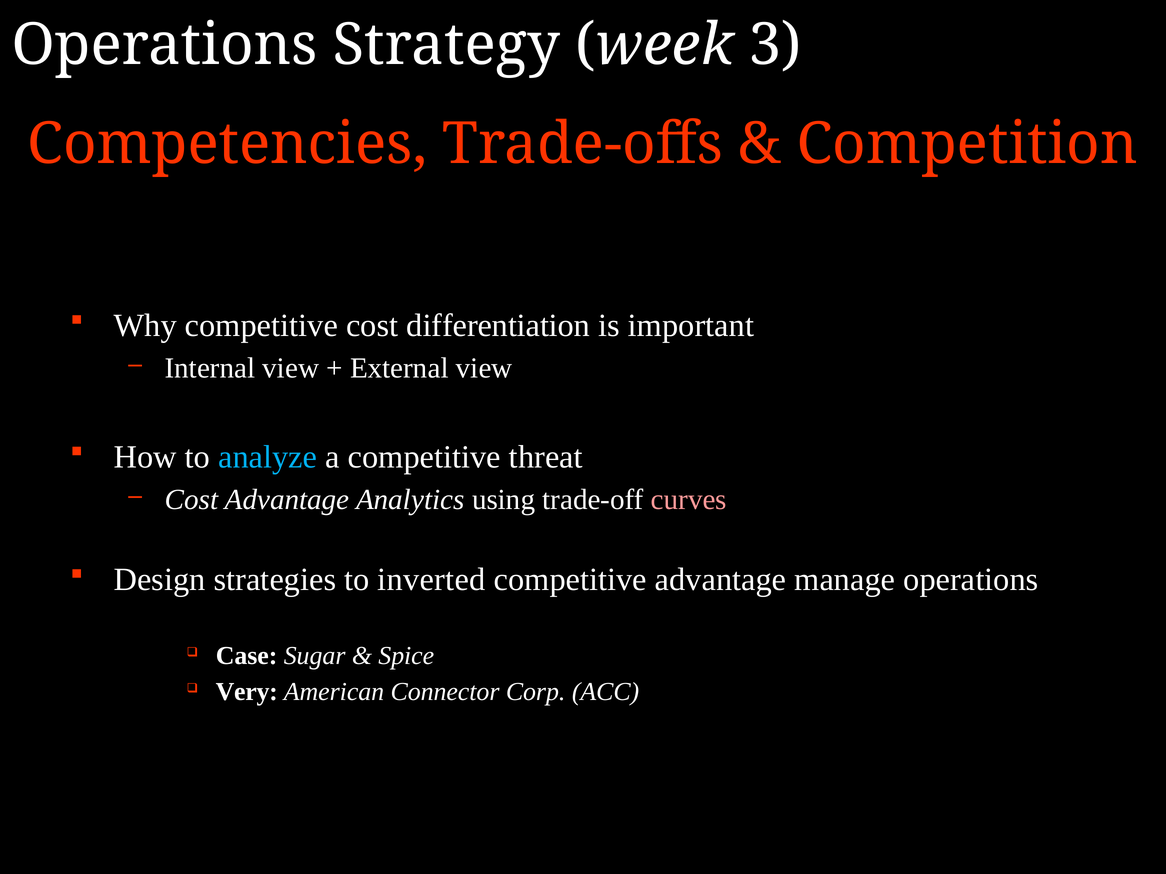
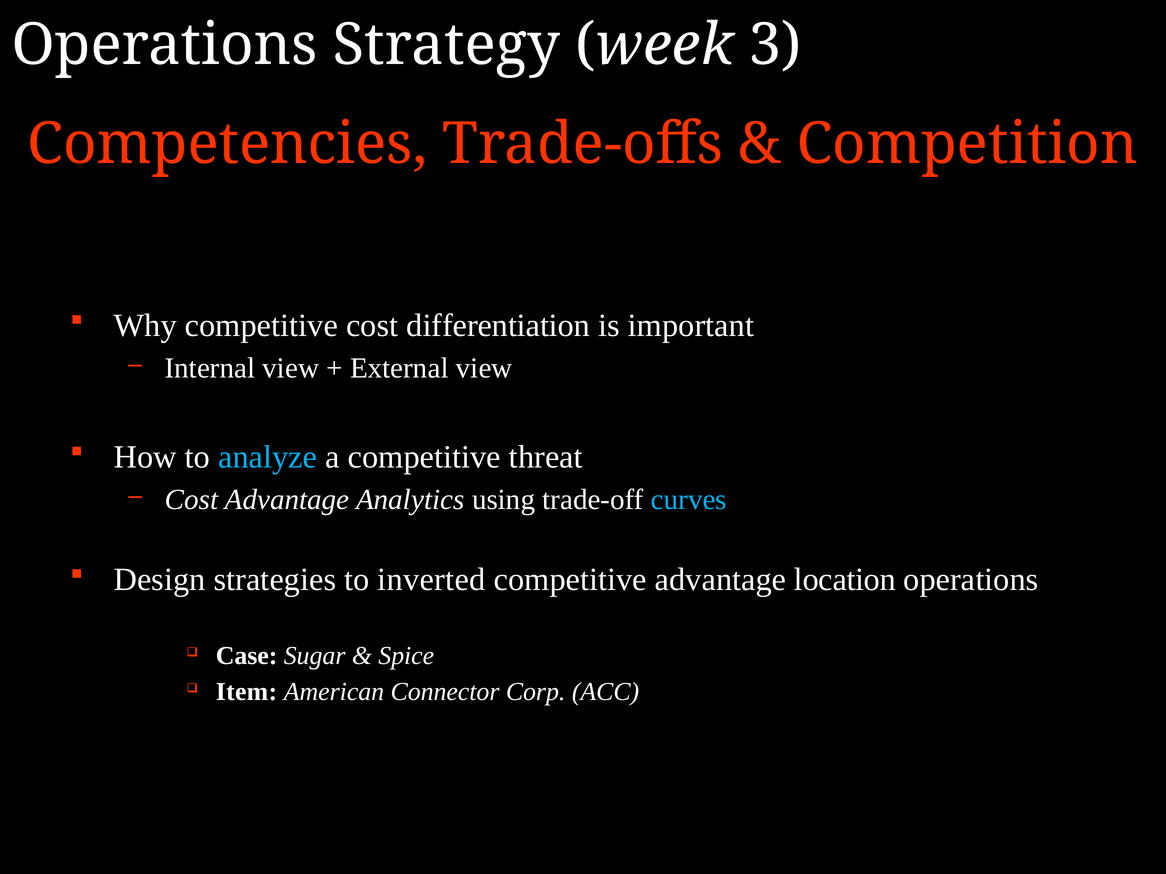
curves colour: pink -> light blue
manage: manage -> location
Very: Very -> Item
